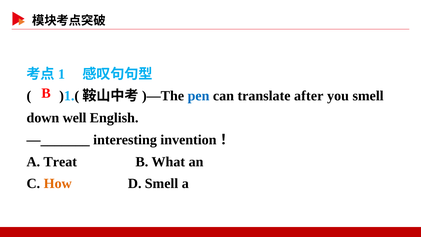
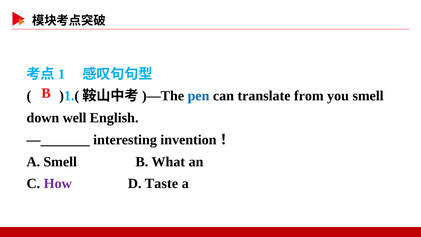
after: after -> from
A Treat: Treat -> Smell
How colour: orange -> purple
D Smell: Smell -> Taste
